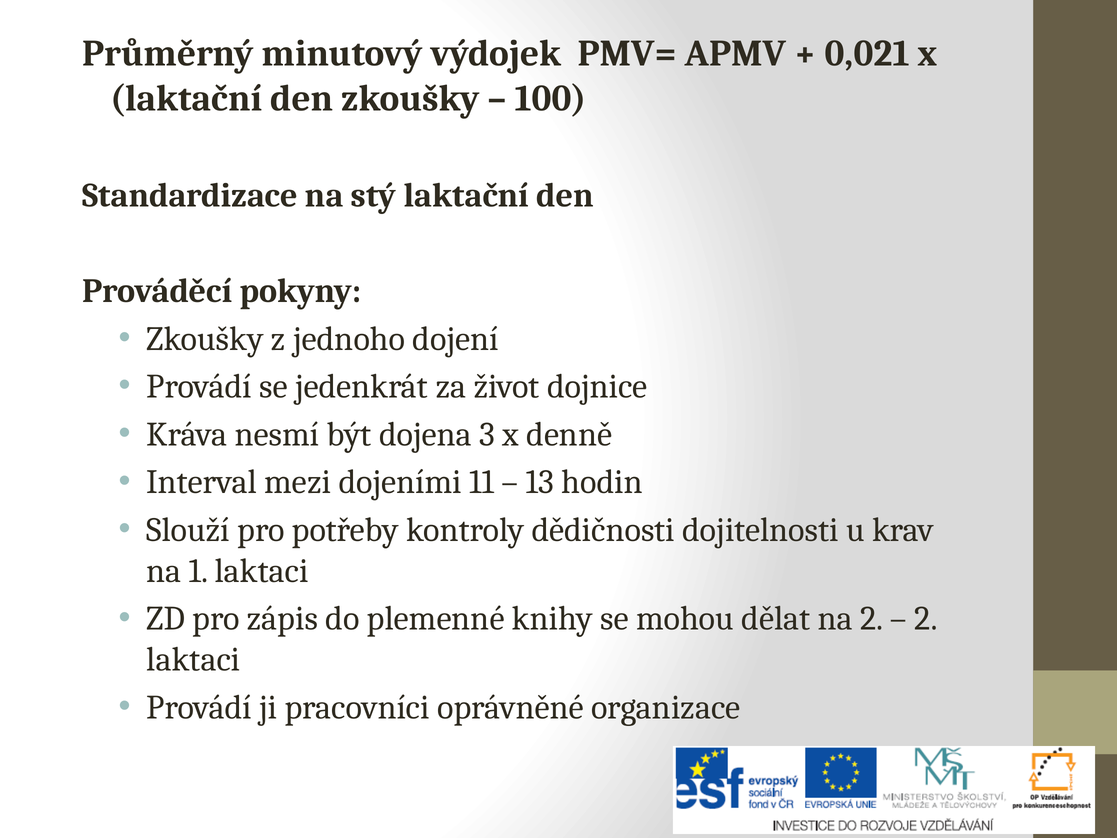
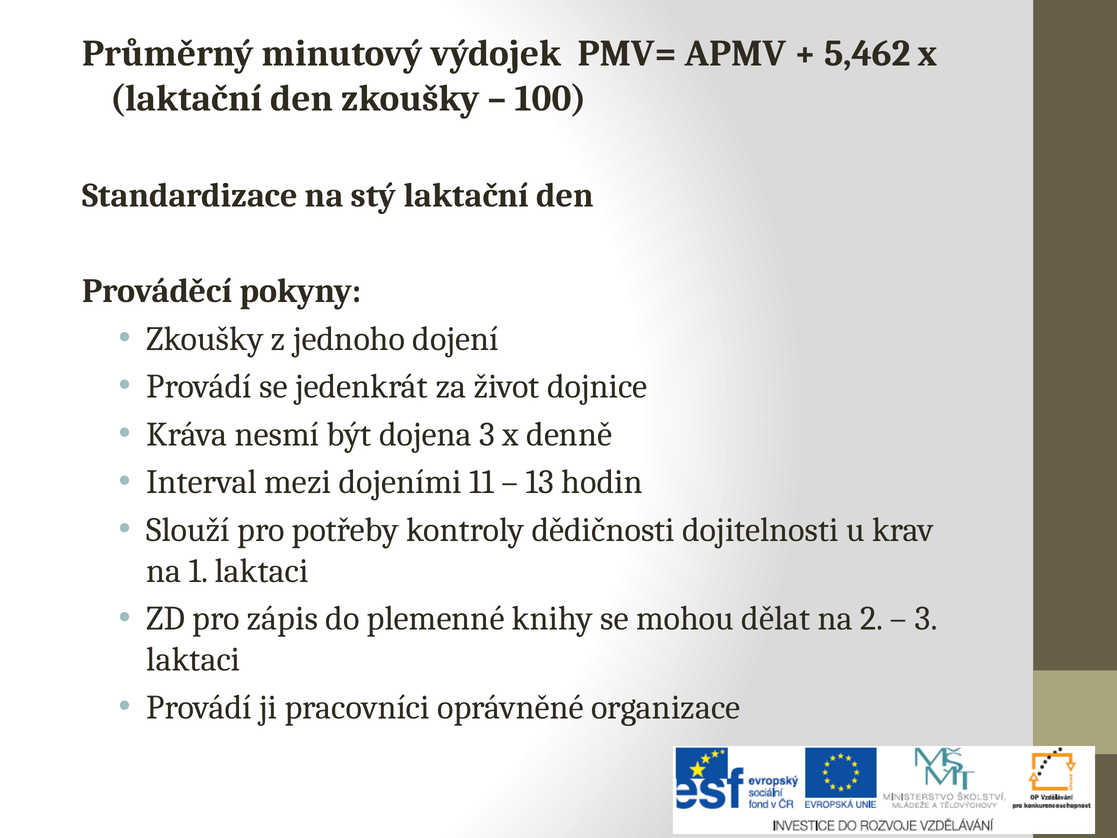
0,021: 0,021 -> 5,462
2 at (926, 618): 2 -> 3
